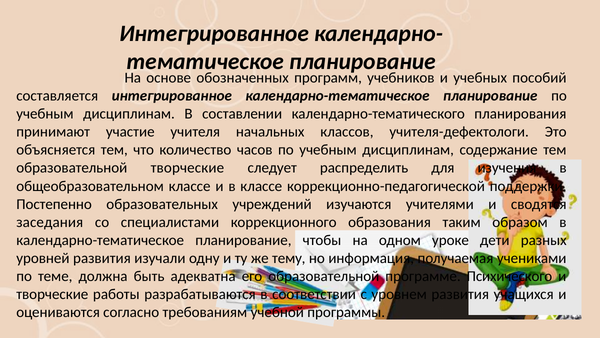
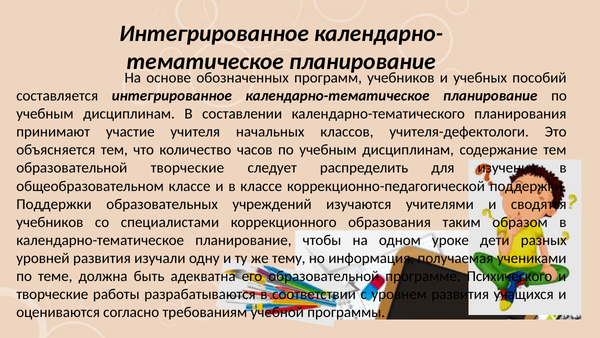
Постепенно at (54, 204): Постепенно -> Поддержки
заседания at (50, 222): заседания -> учебников
